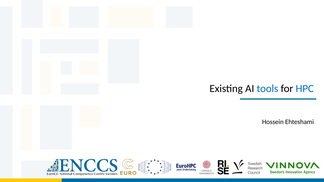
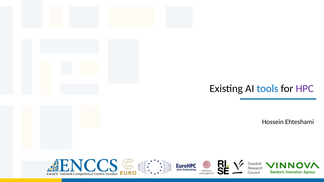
HPC colour: blue -> purple
